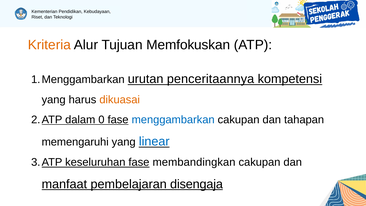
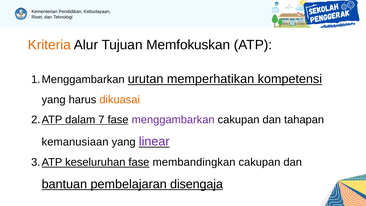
penceritaannya: penceritaannya -> memperhatikan
0: 0 -> 7
menggambarkan colour: blue -> purple
memengaruhi: memengaruhi -> kemanusiaan
linear colour: blue -> purple
manfaat: manfaat -> bantuan
